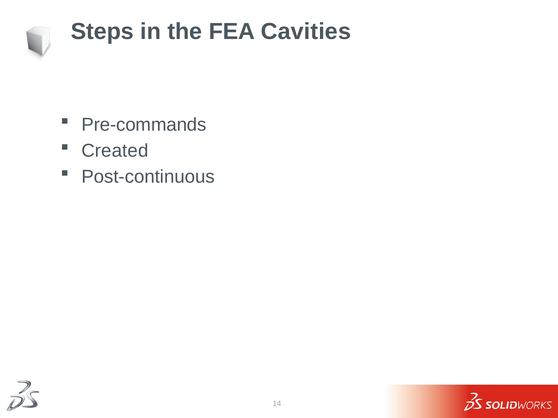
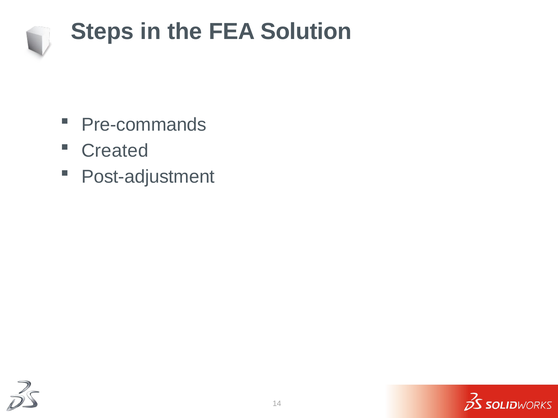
Cavities: Cavities -> Solution
Post-continuous: Post-continuous -> Post-adjustment
